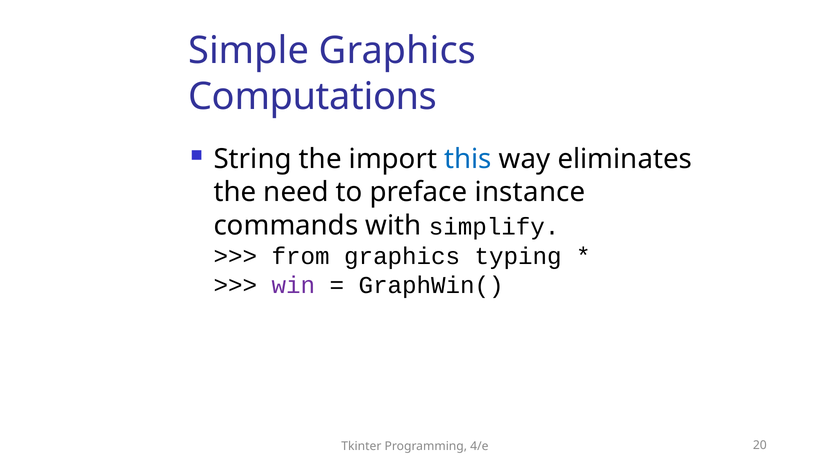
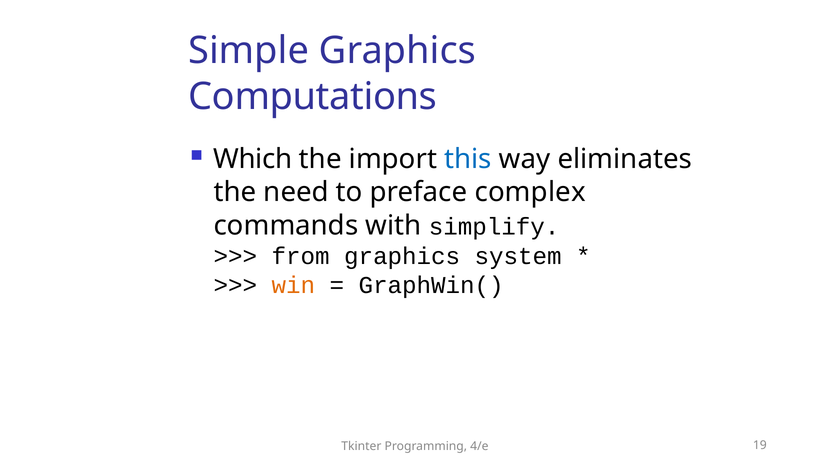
String: String -> Which
instance: instance -> complex
typing: typing -> system
win colour: purple -> orange
20: 20 -> 19
